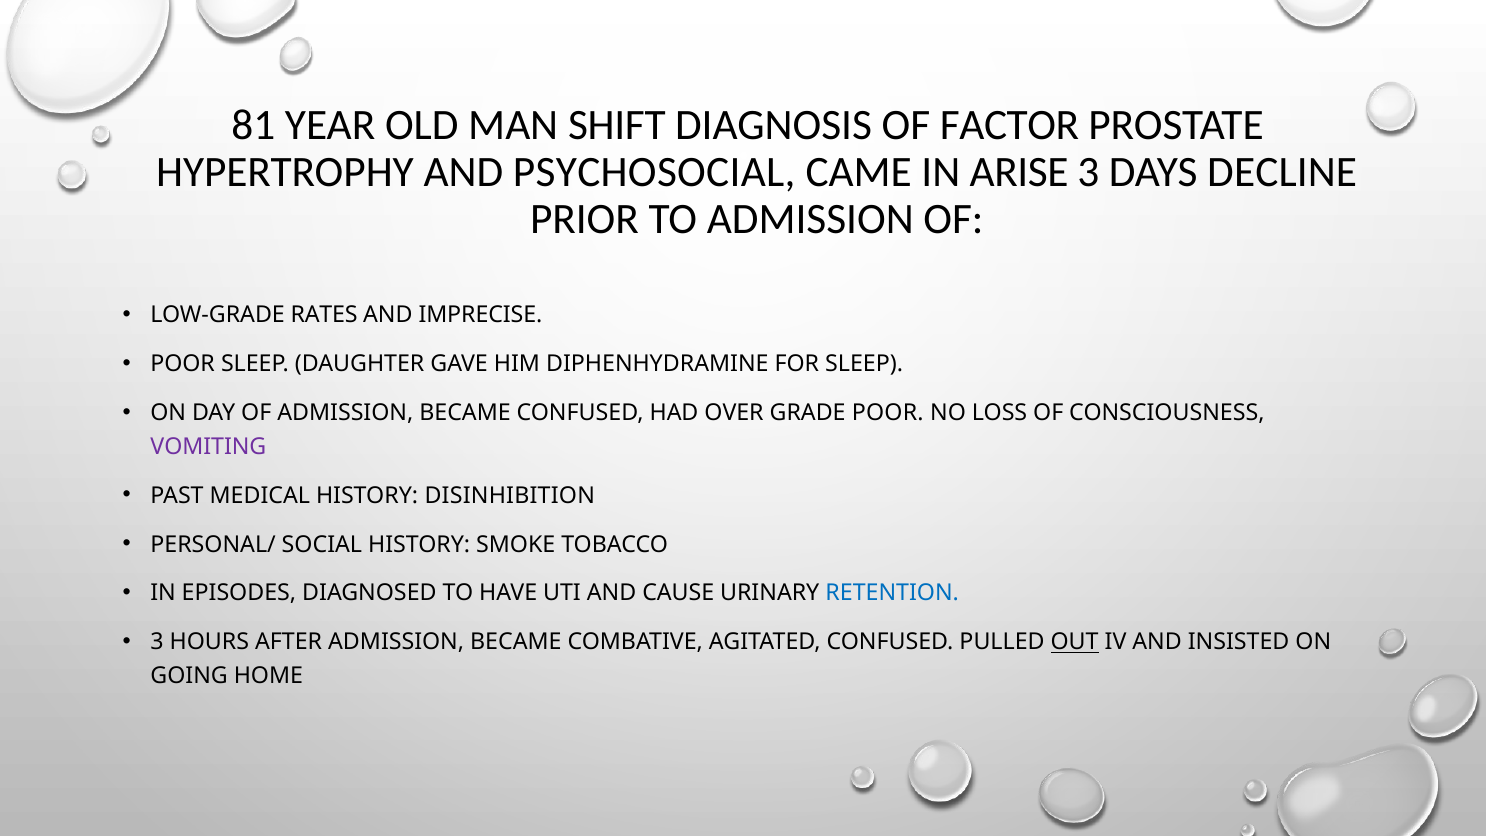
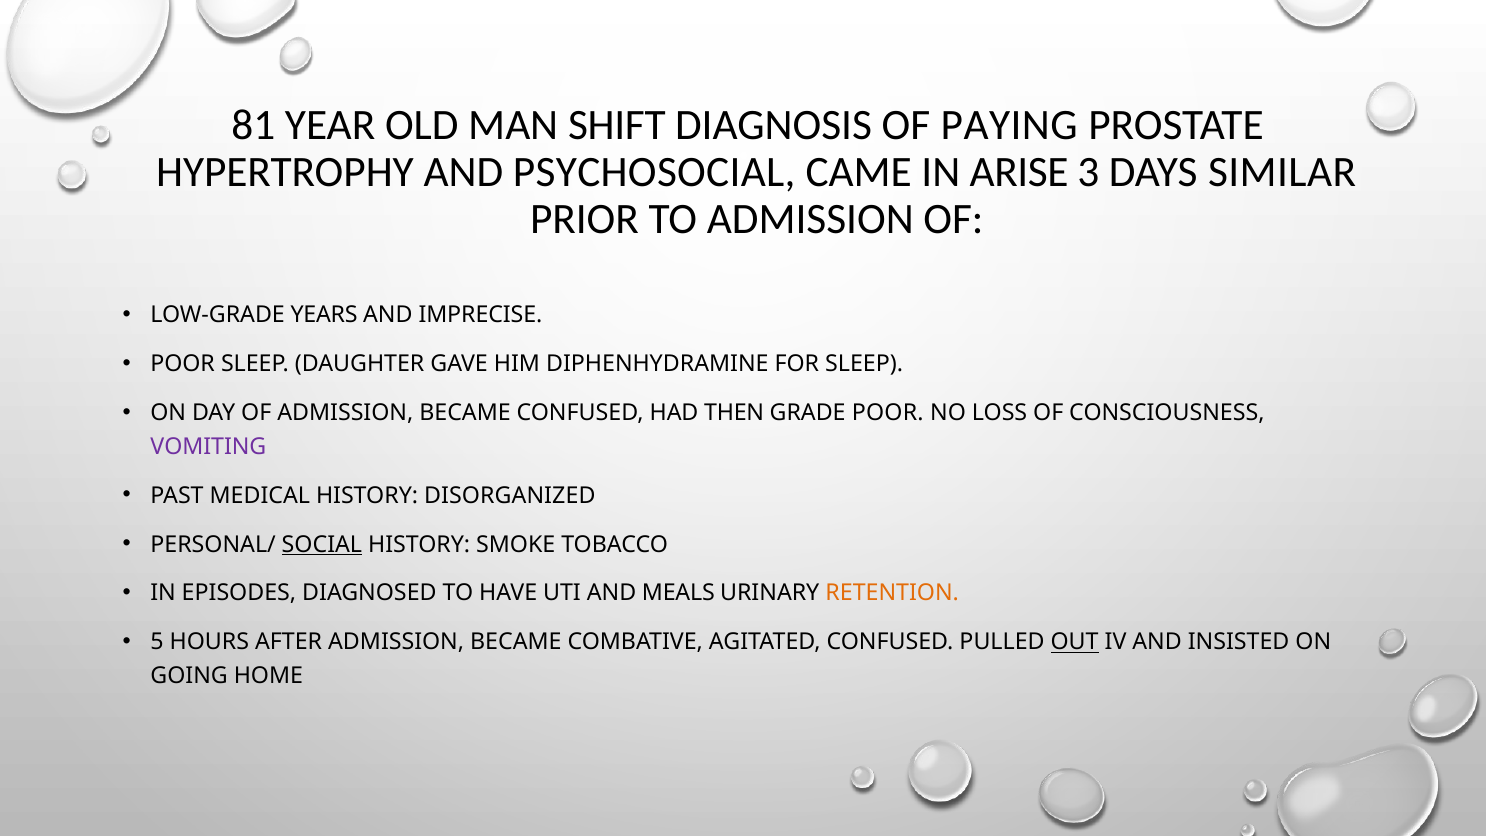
FACTOR: FACTOR -> PAYING
DECLINE: DECLINE -> SIMILAR
RATES: RATES -> YEARS
OVER: OVER -> THEN
DISINHIBITION: DISINHIBITION -> DISORGANIZED
SOCIAL underline: none -> present
CAUSE: CAUSE -> MEALS
RETENTION colour: blue -> orange
3 at (157, 642): 3 -> 5
